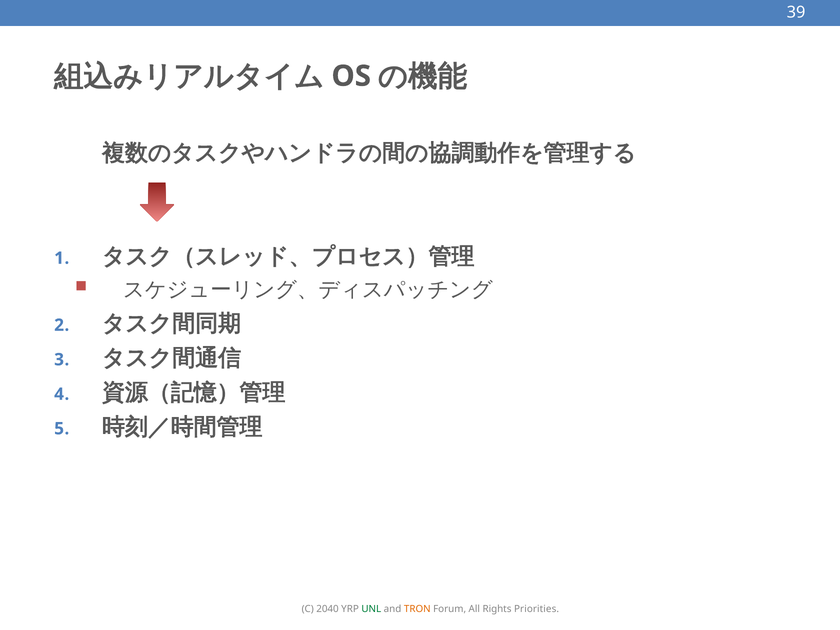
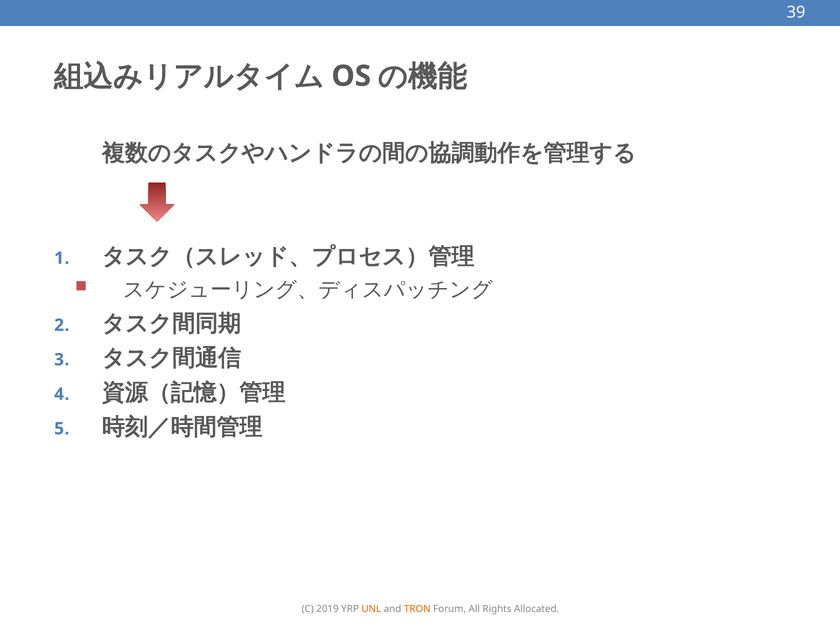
2040: 2040 -> 2019
UNL colour: green -> orange
Priorities: Priorities -> Allocated
